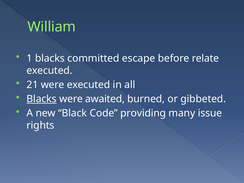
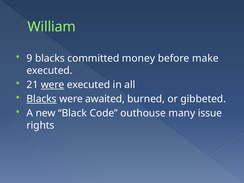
1: 1 -> 9
escape: escape -> money
relate: relate -> make
were at (53, 85) underline: none -> present
providing: providing -> outhouse
